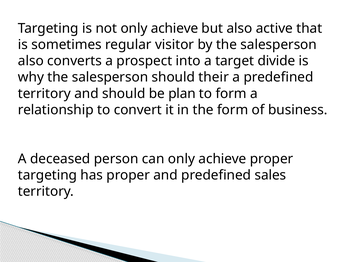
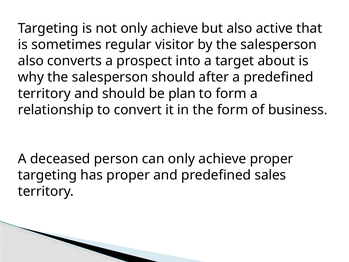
divide: divide -> about
their: their -> after
